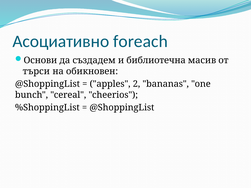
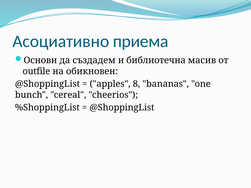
foreach: foreach -> приема
търси: търси -> outfile
2: 2 -> 8
